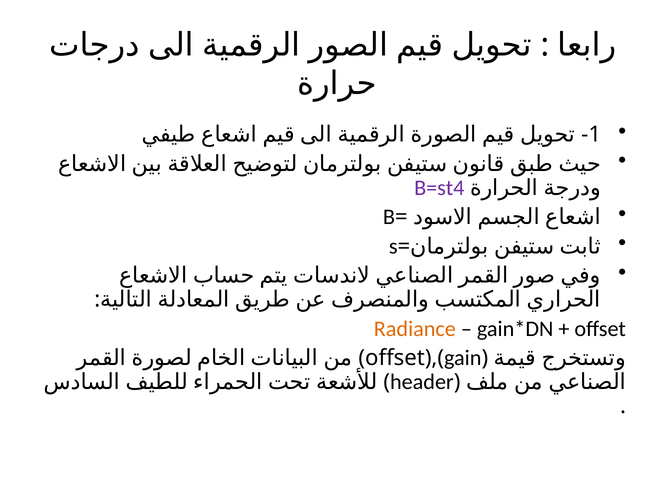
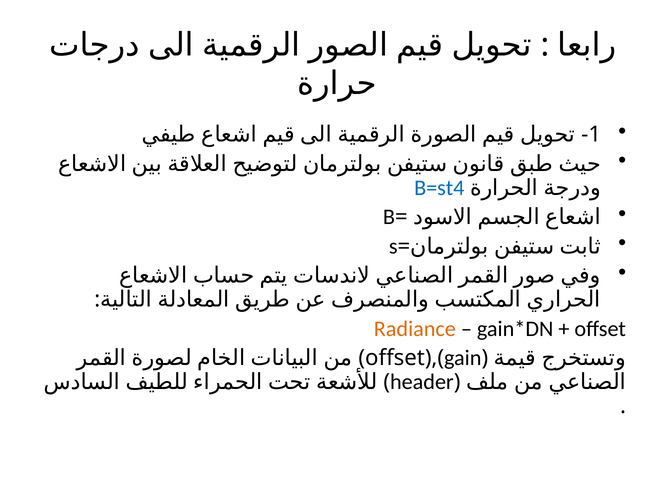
B=st4 colour: purple -> blue
